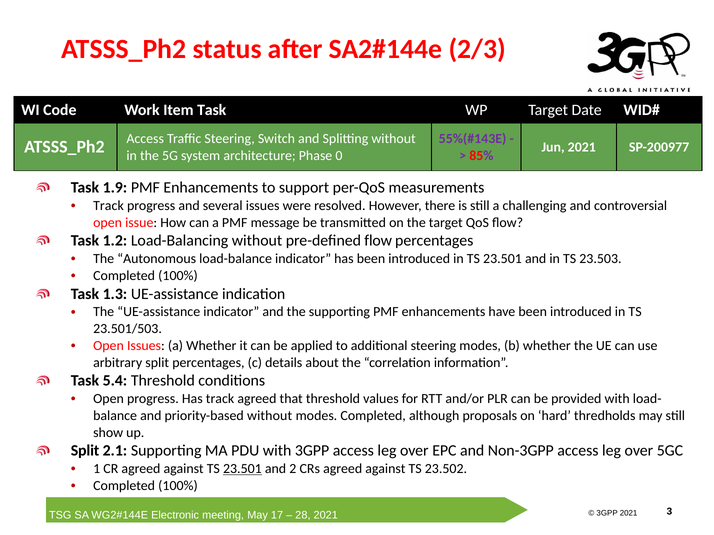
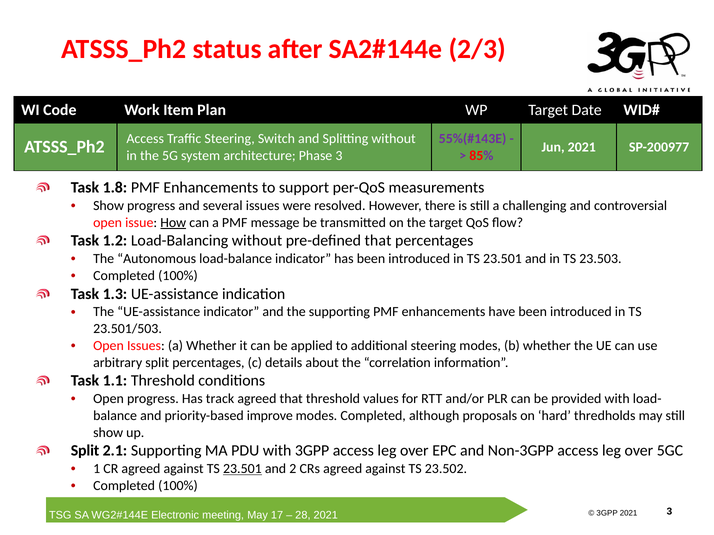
Item Task: Task -> Plan
Phase 0: 0 -> 3
1.9: 1.9 -> 1.8
Track at (108, 206): Track -> Show
How underline: none -> present
pre-defined flow: flow -> that
5.4: 5.4 -> 1.1
priority-based without: without -> improve
